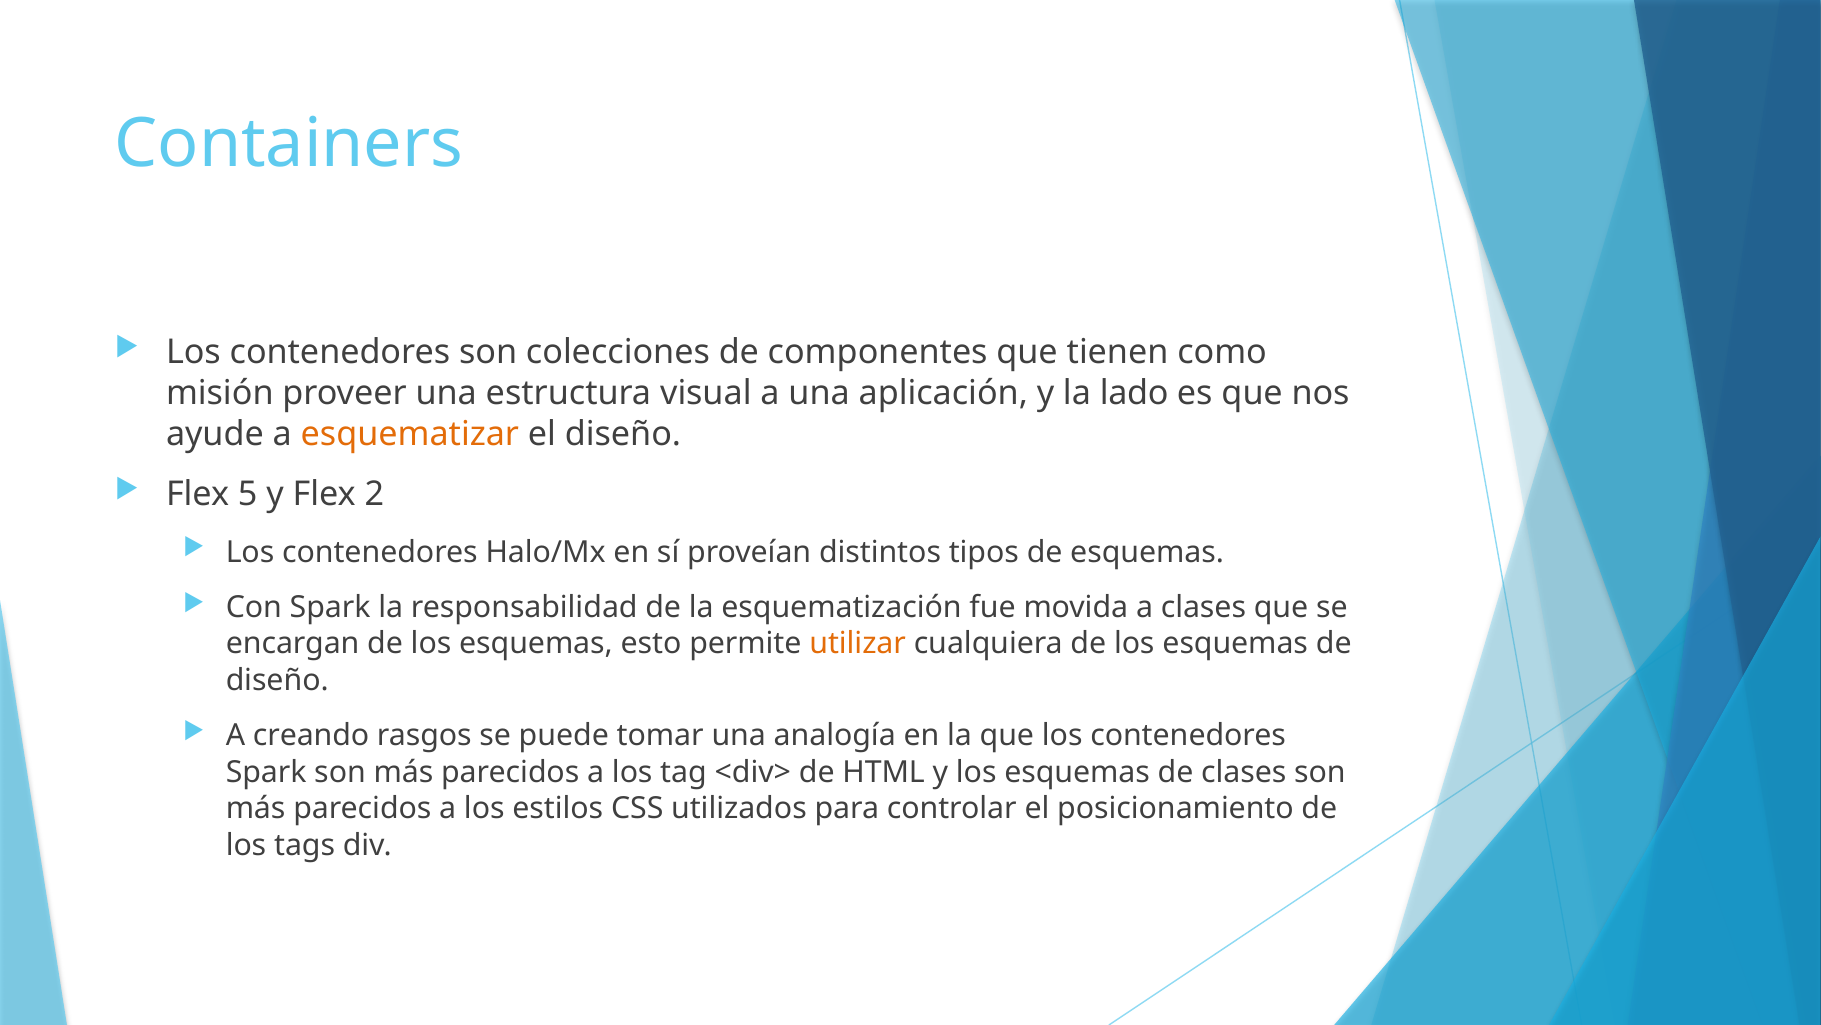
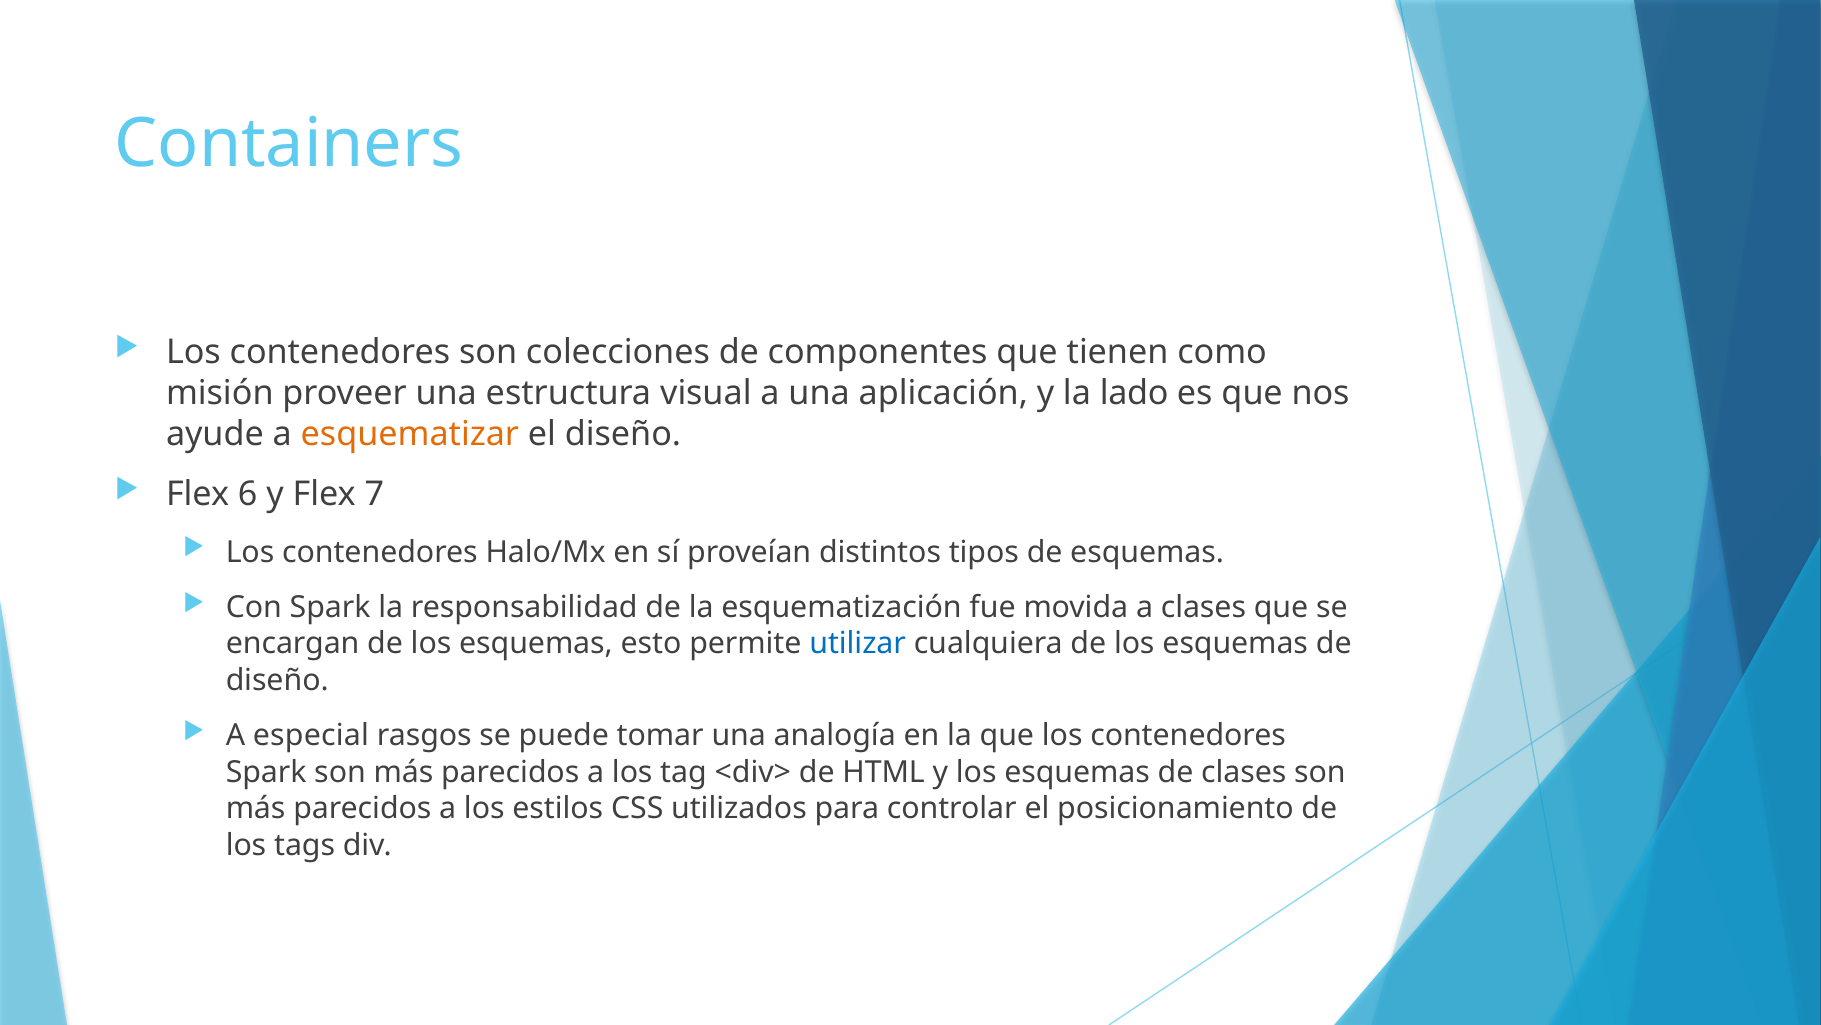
5: 5 -> 6
2: 2 -> 7
utilizar colour: orange -> blue
creando: creando -> especial
